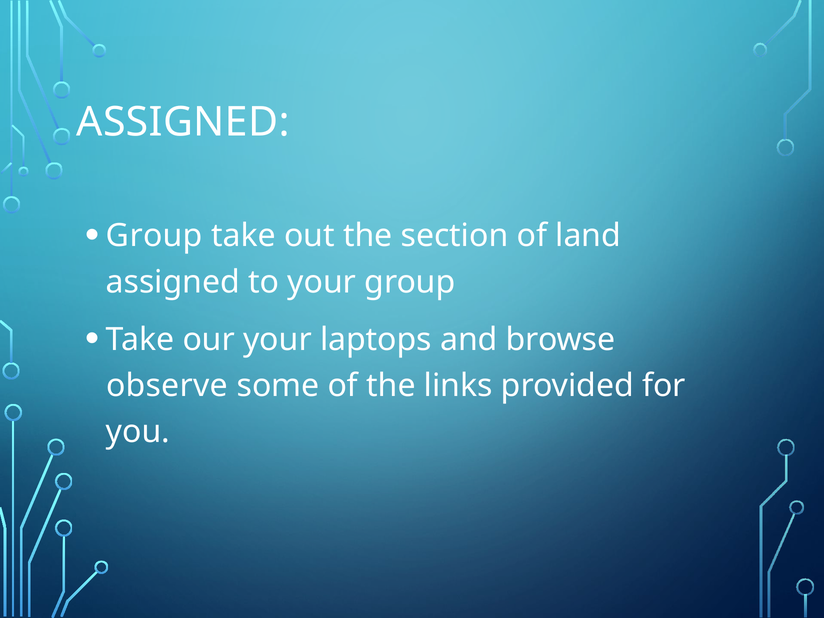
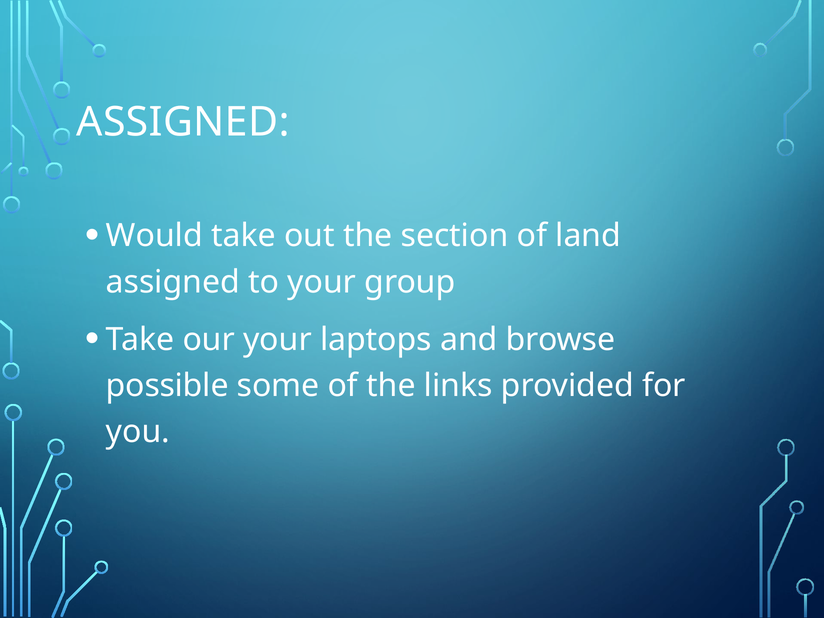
Group at (154, 236): Group -> Would
observe: observe -> possible
